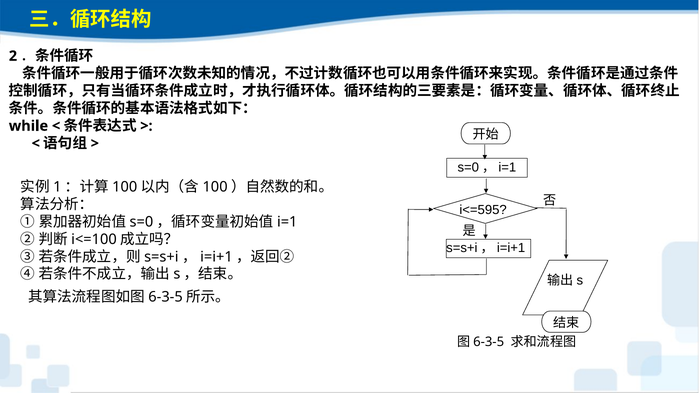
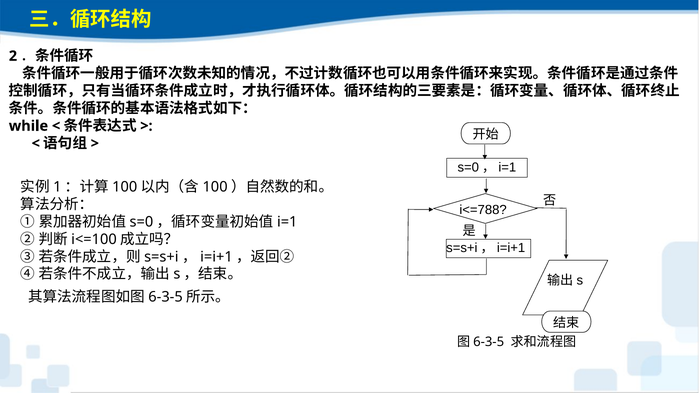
i<=595: i<=595 -> i<=788
